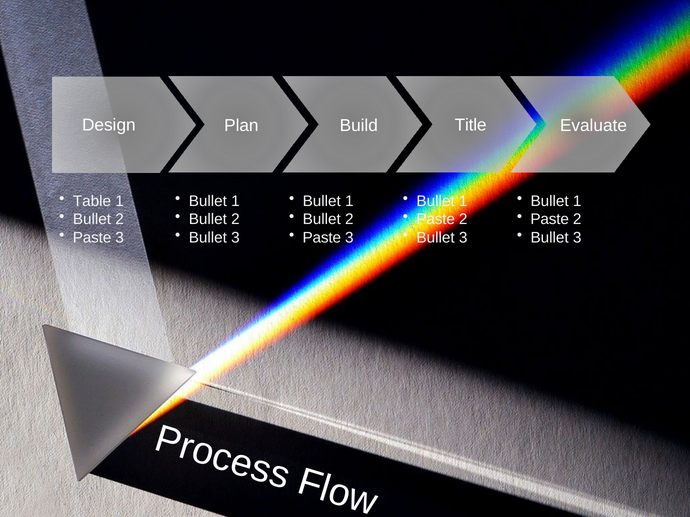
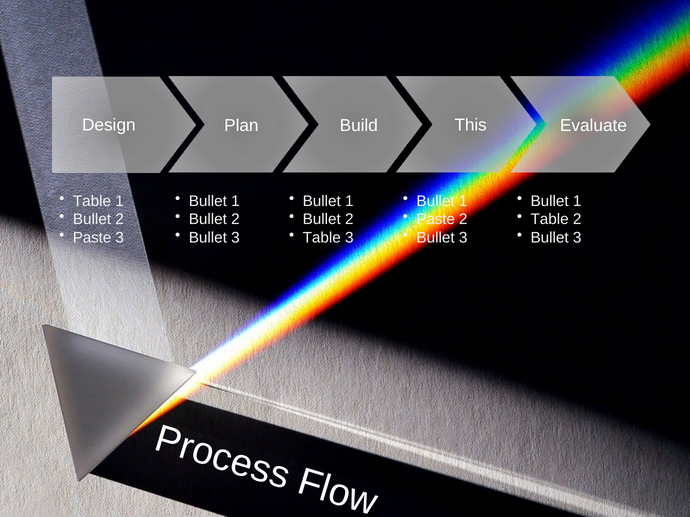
Title: Title -> This
Paste at (550, 220): Paste -> Table
Paste at (322, 238): Paste -> Table
